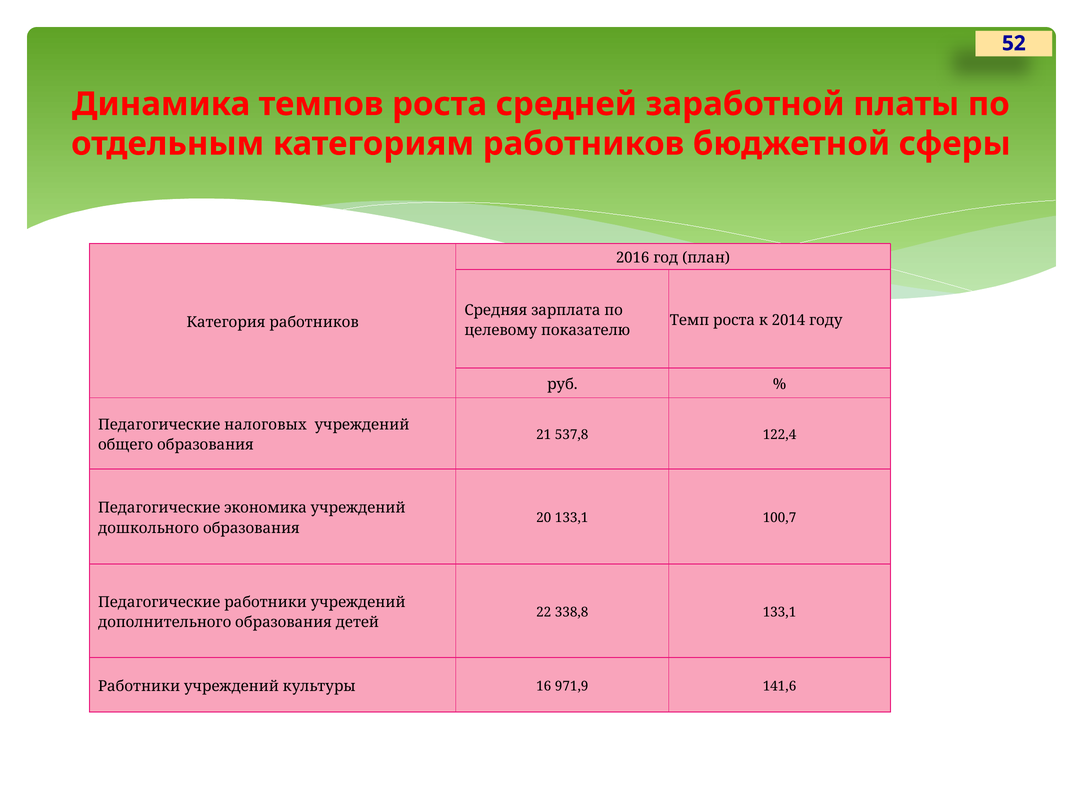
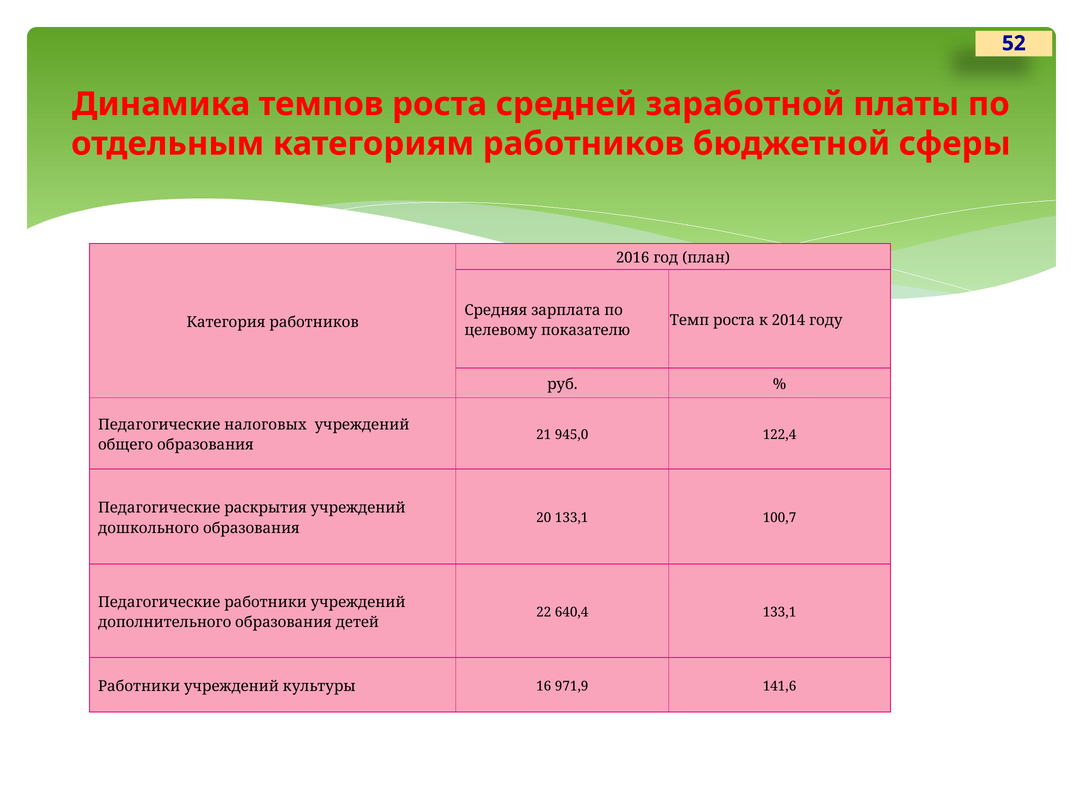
537,8: 537,8 -> 945,0
экономика: экономика -> раскрытия
338,8: 338,8 -> 640,4
